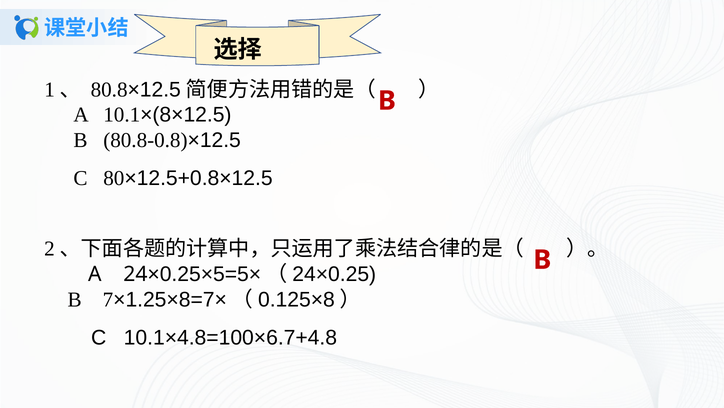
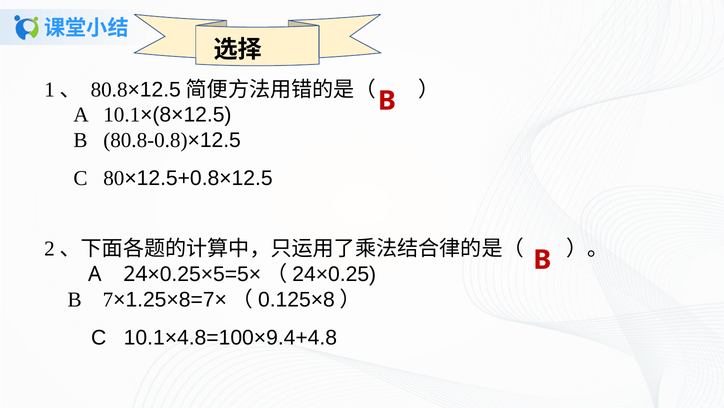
10.1×4.8=100×6.7+4.8: 10.1×4.8=100×6.7+4.8 -> 10.1×4.8=100×9.4+4.8
